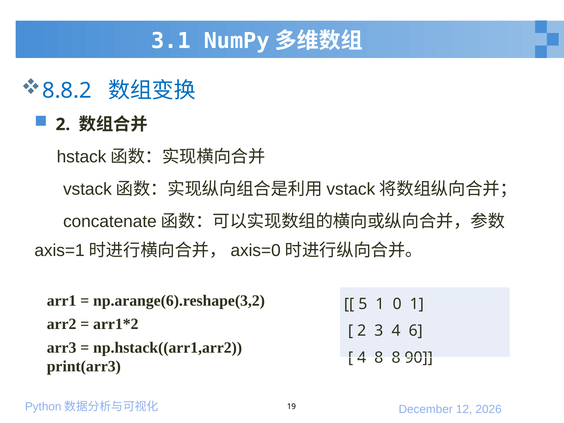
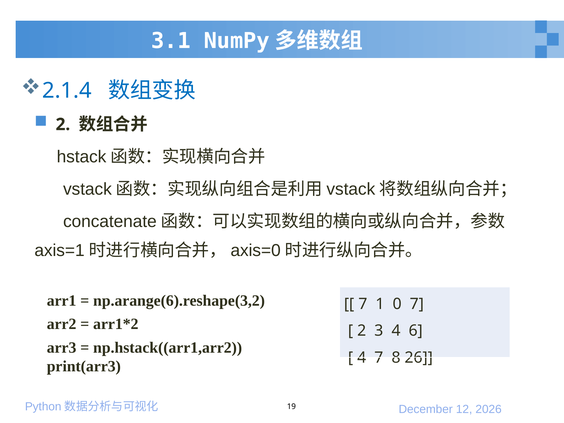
8.8.2: 8.8.2 -> 2.1.4
5 at (363, 304): 5 -> 7
0 1: 1 -> 7
4 8: 8 -> 7
90: 90 -> 26
